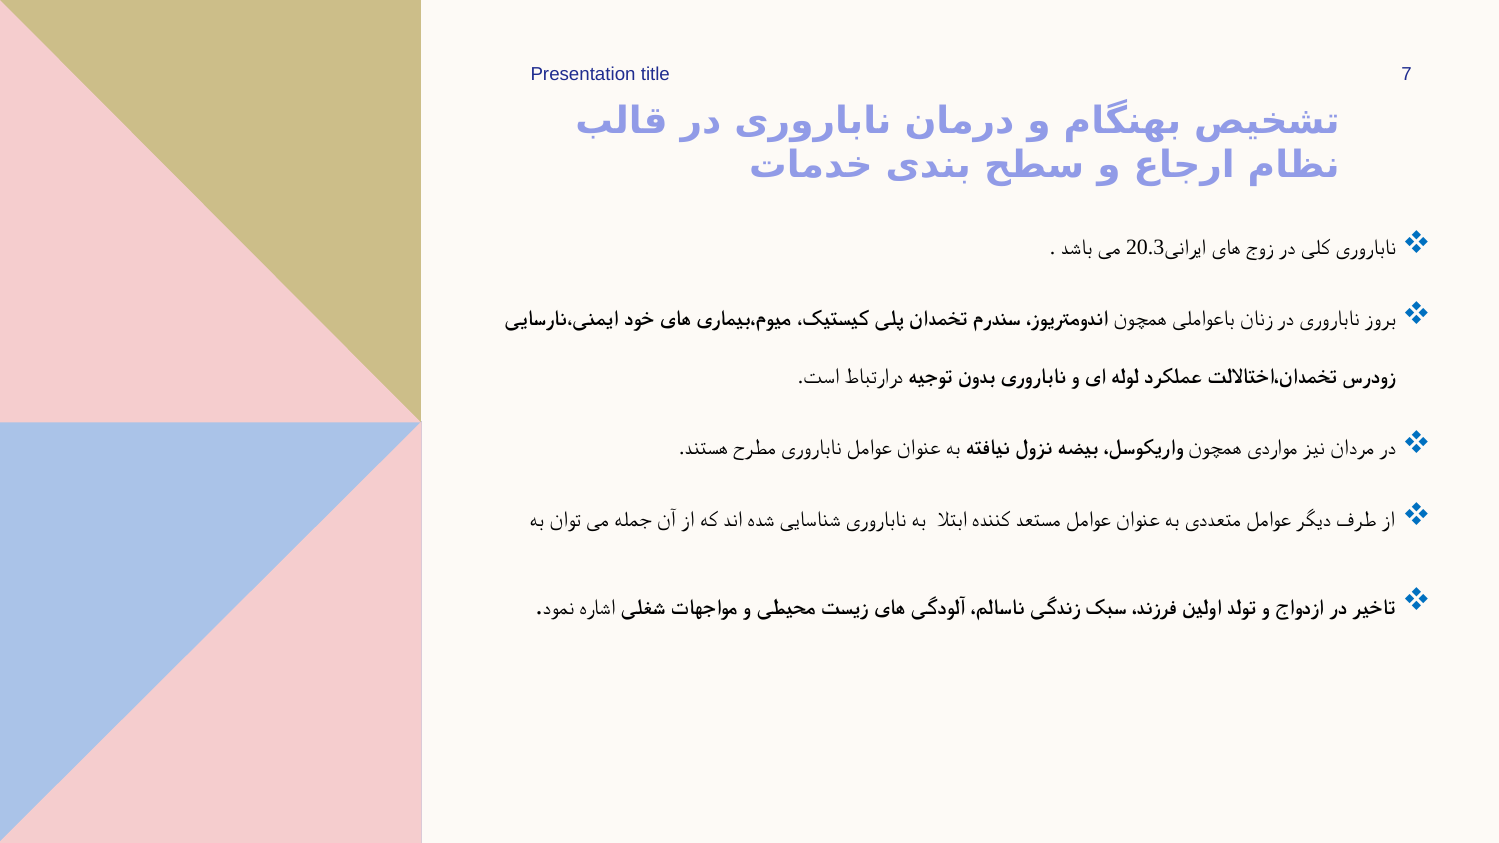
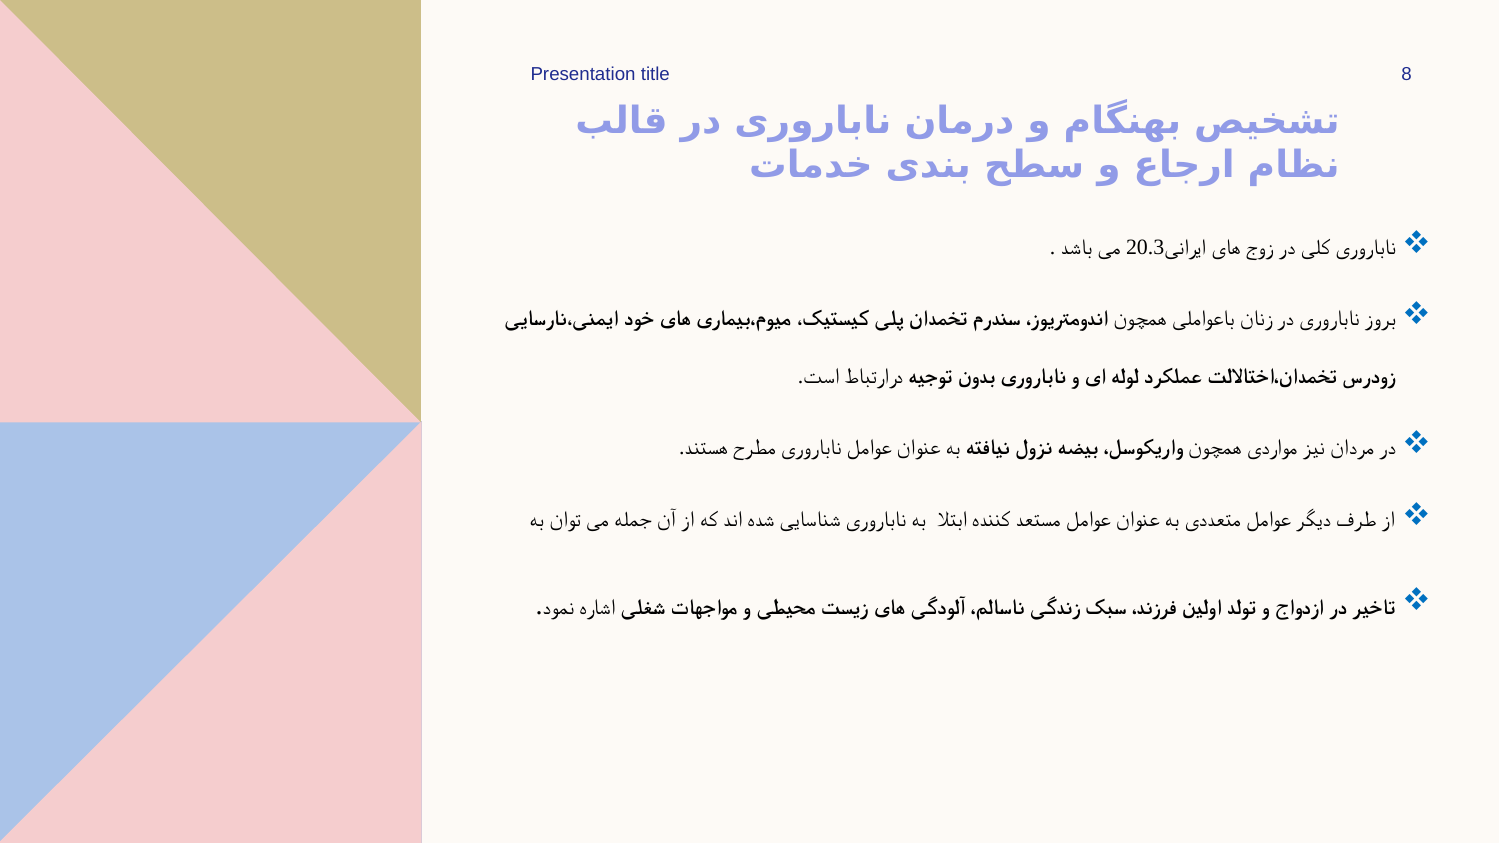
7: 7 -> 8
